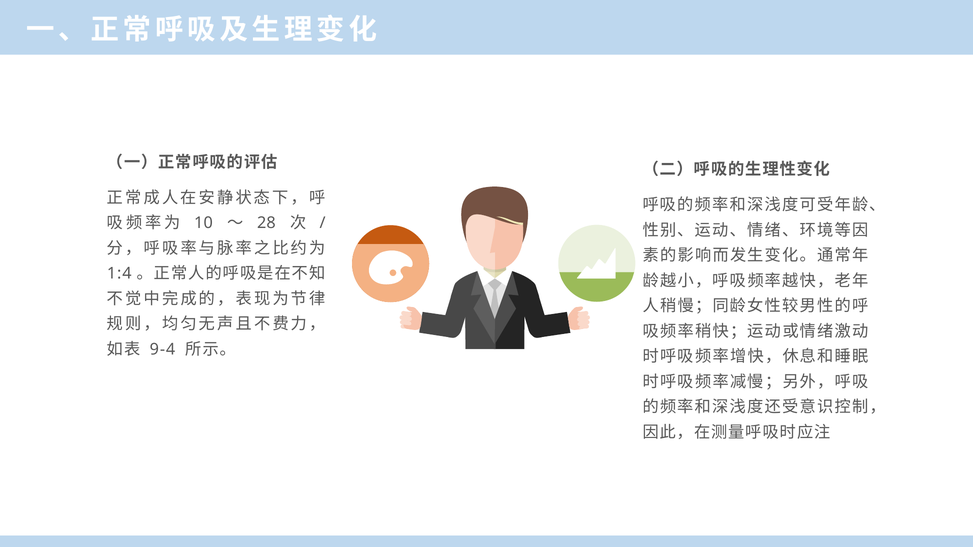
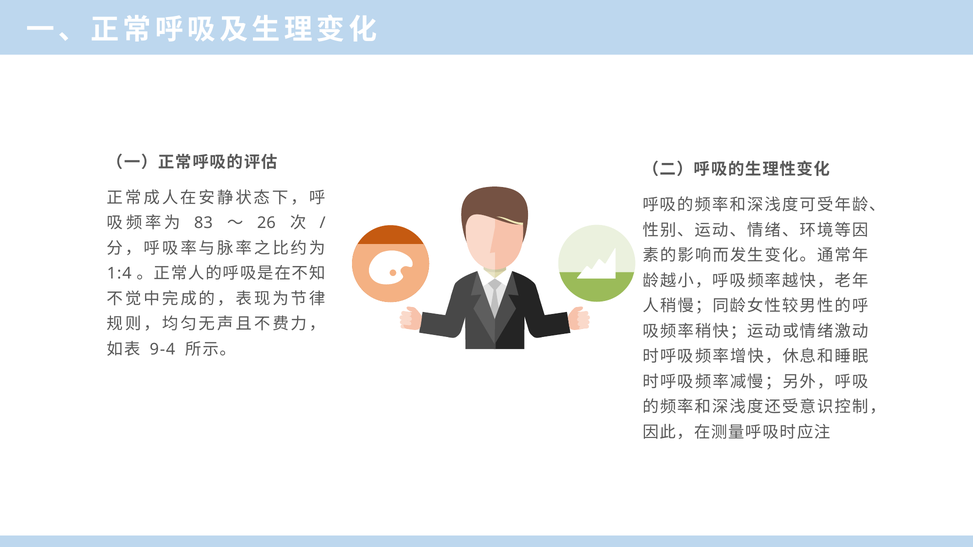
10: 10 -> 83
28: 28 -> 26
